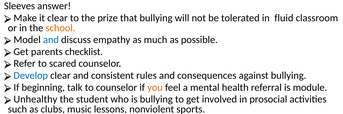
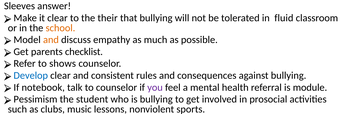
prize: prize -> their
and at (51, 40) colour: blue -> orange
scared: scared -> shows
beginning: beginning -> notebook
you colour: orange -> purple
Unhealthy: Unhealthy -> Pessimism
